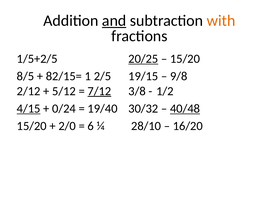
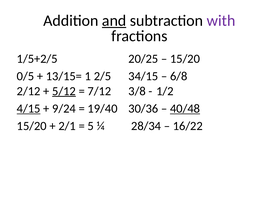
with colour: orange -> purple
20/25 underline: present -> none
8/5: 8/5 -> 0/5
82/15=: 82/15= -> 13/15=
19/15: 19/15 -> 34/15
9/8: 9/8 -> 6/8
5/12 underline: none -> present
7/12 underline: present -> none
0/24: 0/24 -> 9/24
30/32: 30/32 -> 30/36
2/0: 2/0 -> 2/1
6: 6 -> 5
28/10: 28/10 -> 28/34
16/20: 16/20 -> 16/22
